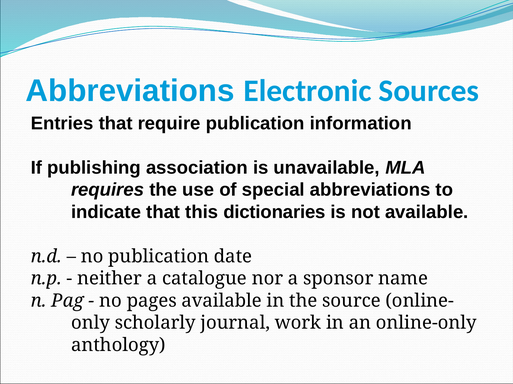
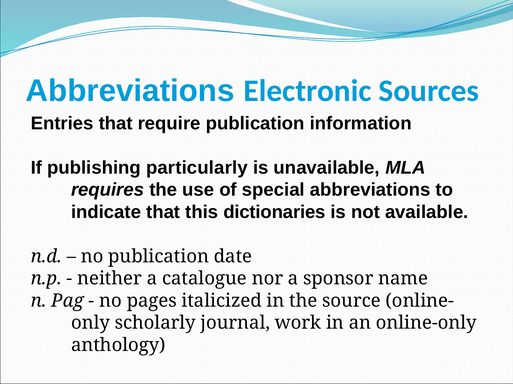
association: association -> particularly
pages available: available -> italicized
